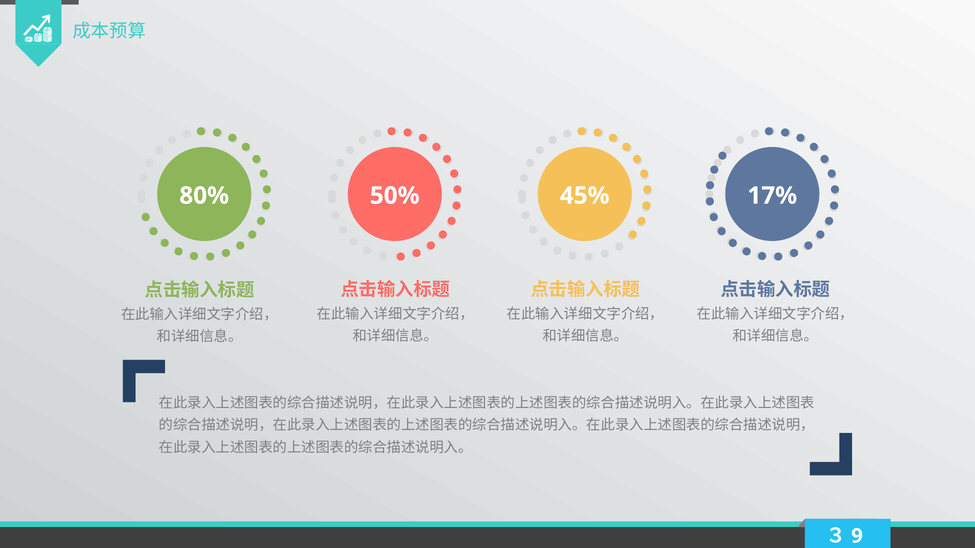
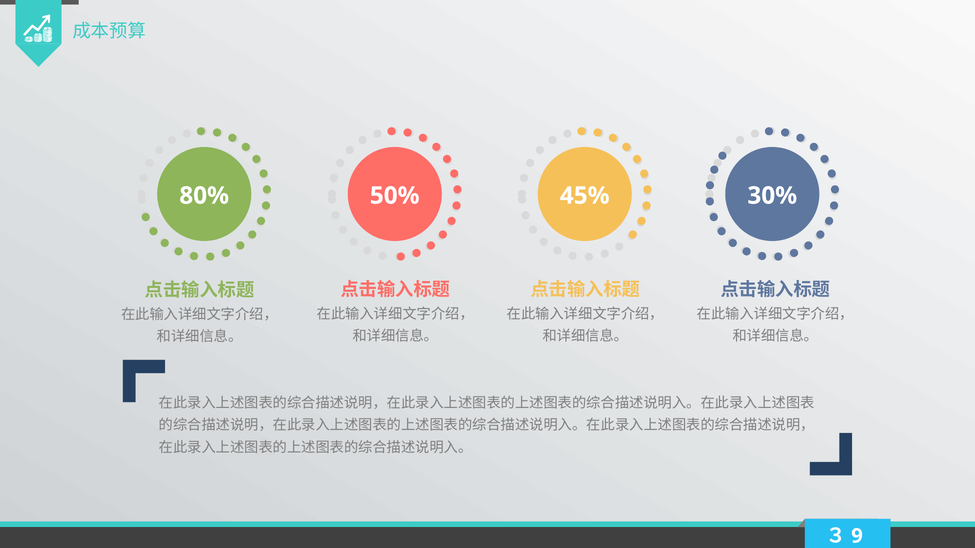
17%: 17% -> 30%
